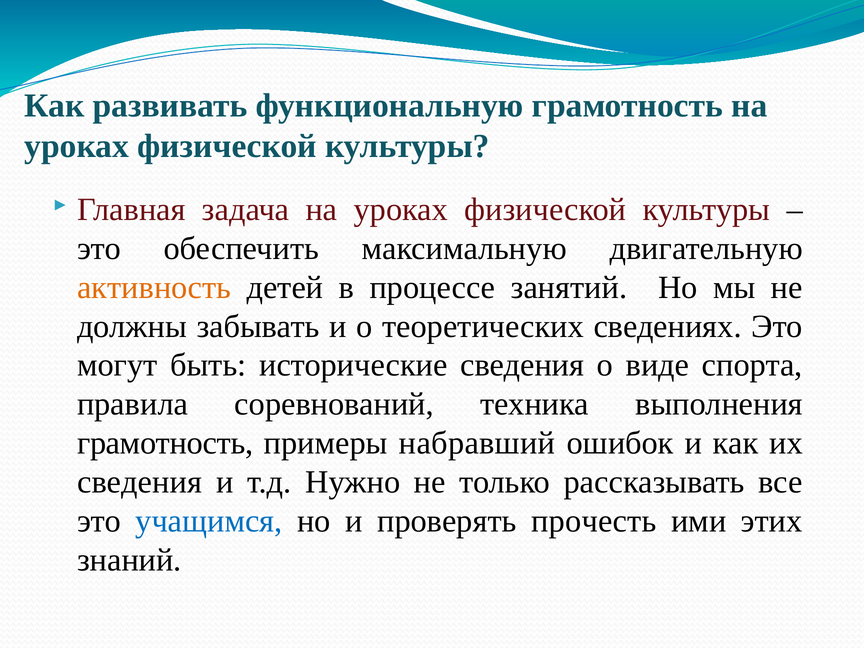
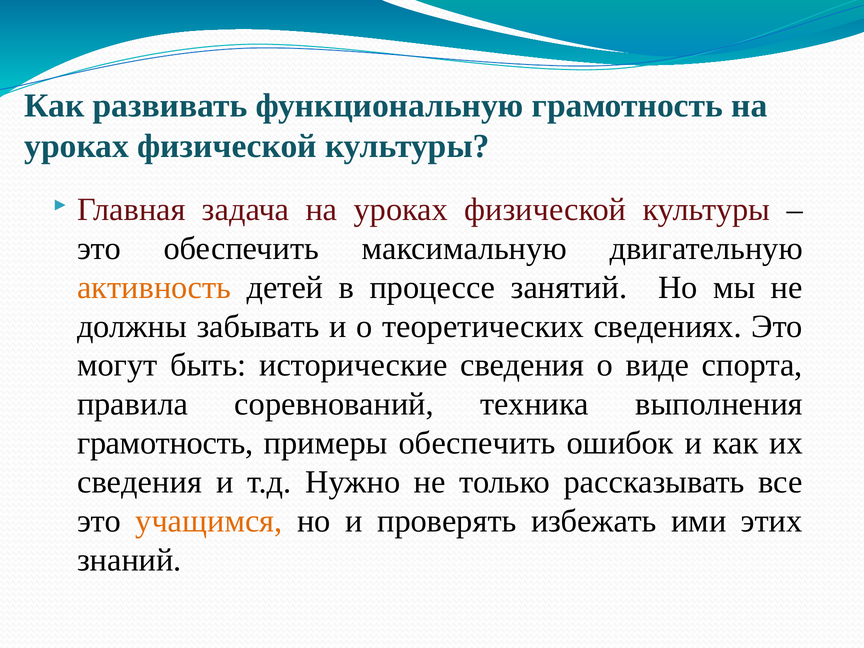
примеры набравший: набравший -> обеспечить
учащимся colour: blue -> orange
прочесть: прочесть -> избежать
